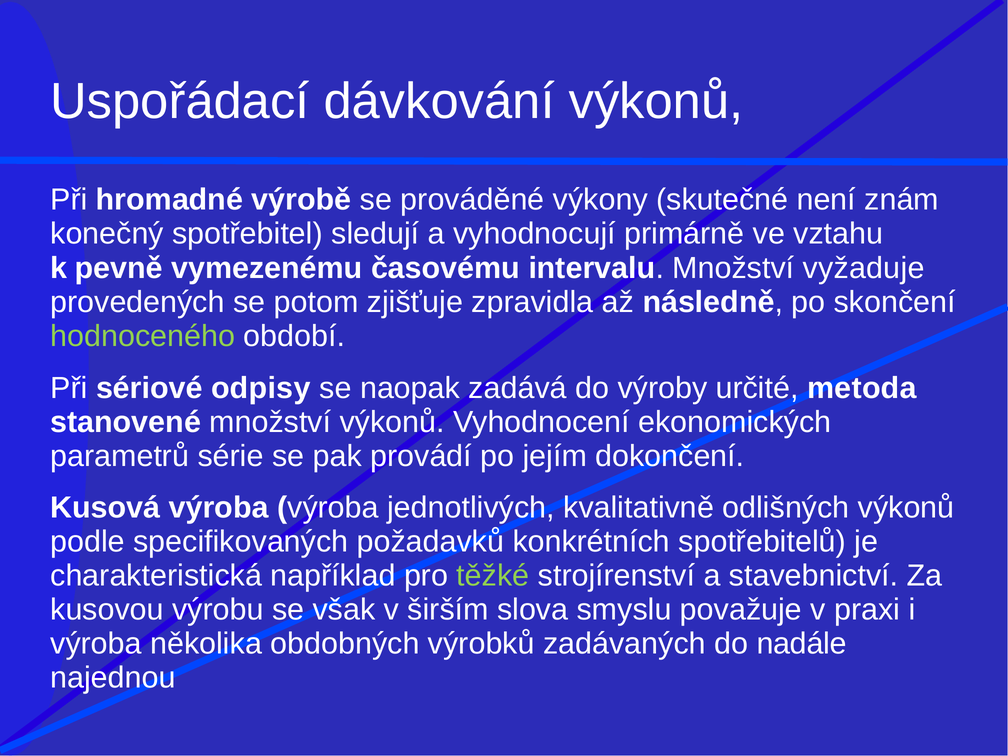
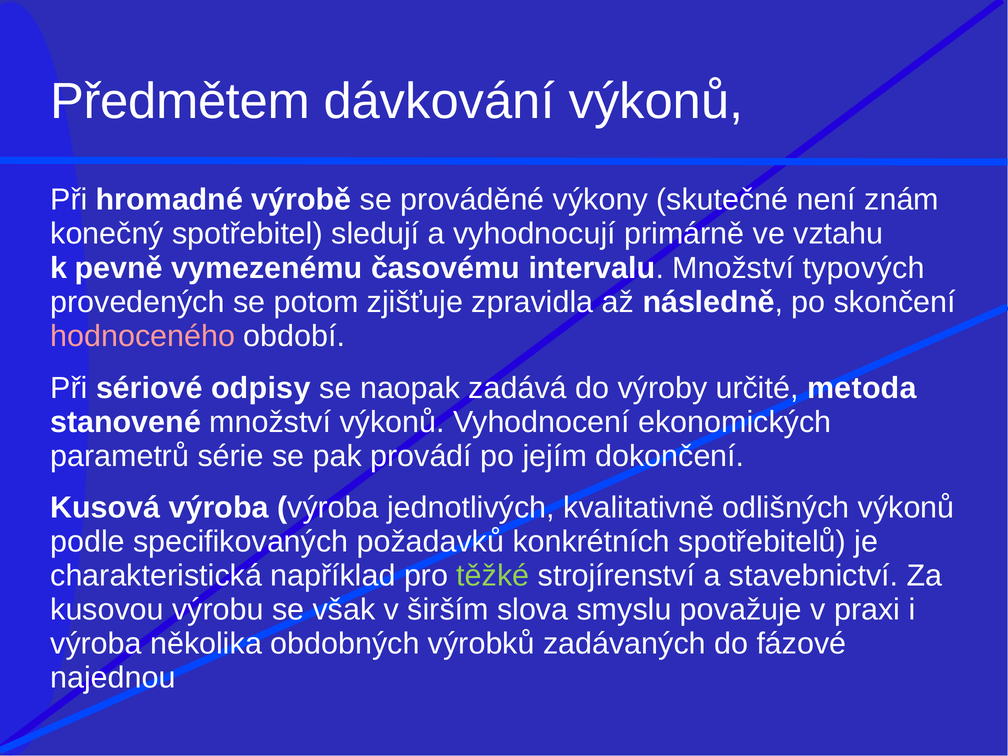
Uspořádací: Uspořádací -> Předmětem
vyžaduje: vyžaduje -> typových
hodnoceného colour: light green -> pink
nadále: nadále -> fázové
